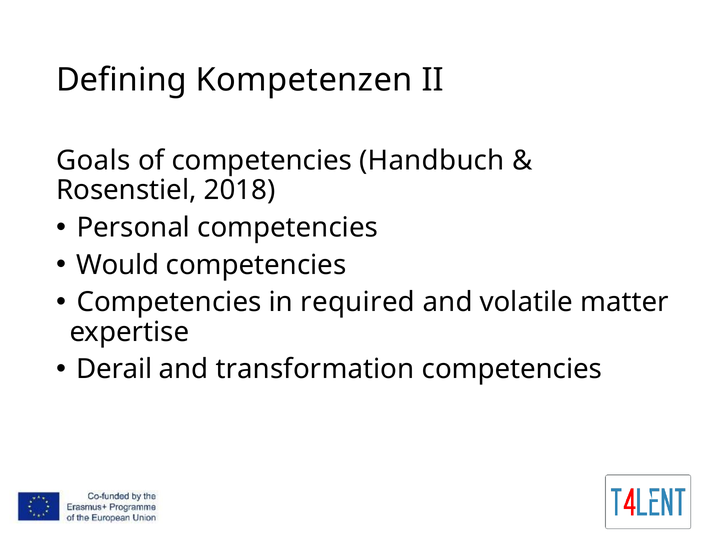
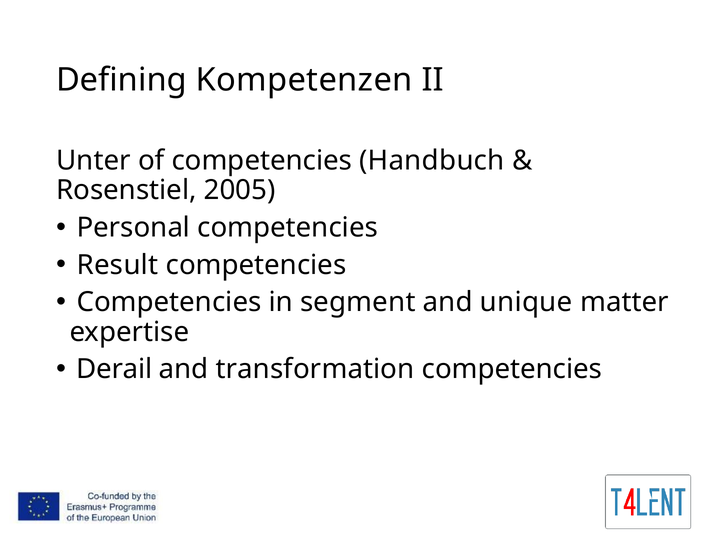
Goals: Goals -> Unter
2018: 2018 -> 2005
Would: Would -> Result
required: required -> segment
volatile: volatile -> unique
